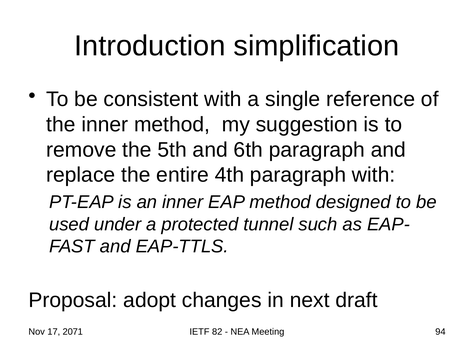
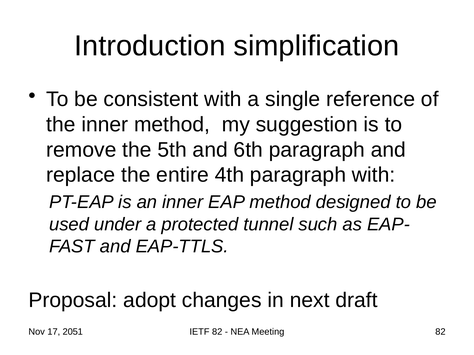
2071: 2071 -> 2051
Meeting 94: 94 -> 82
